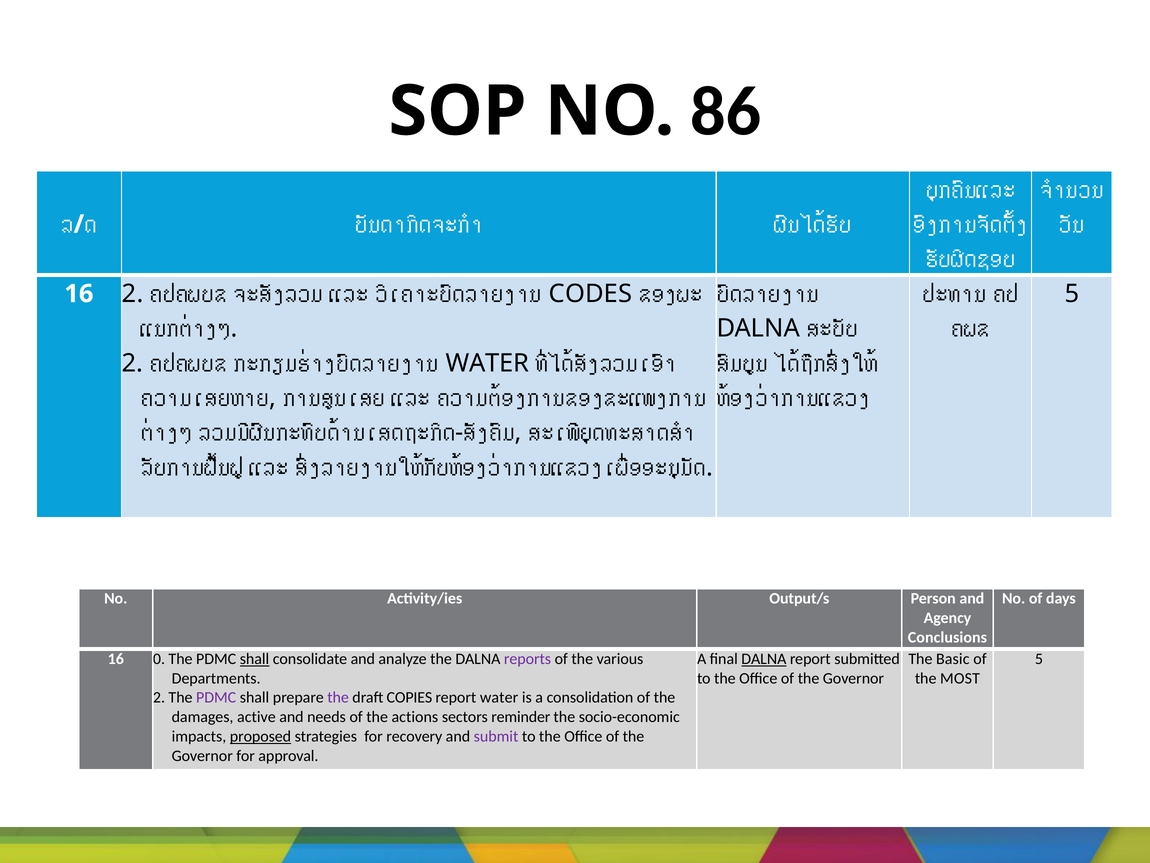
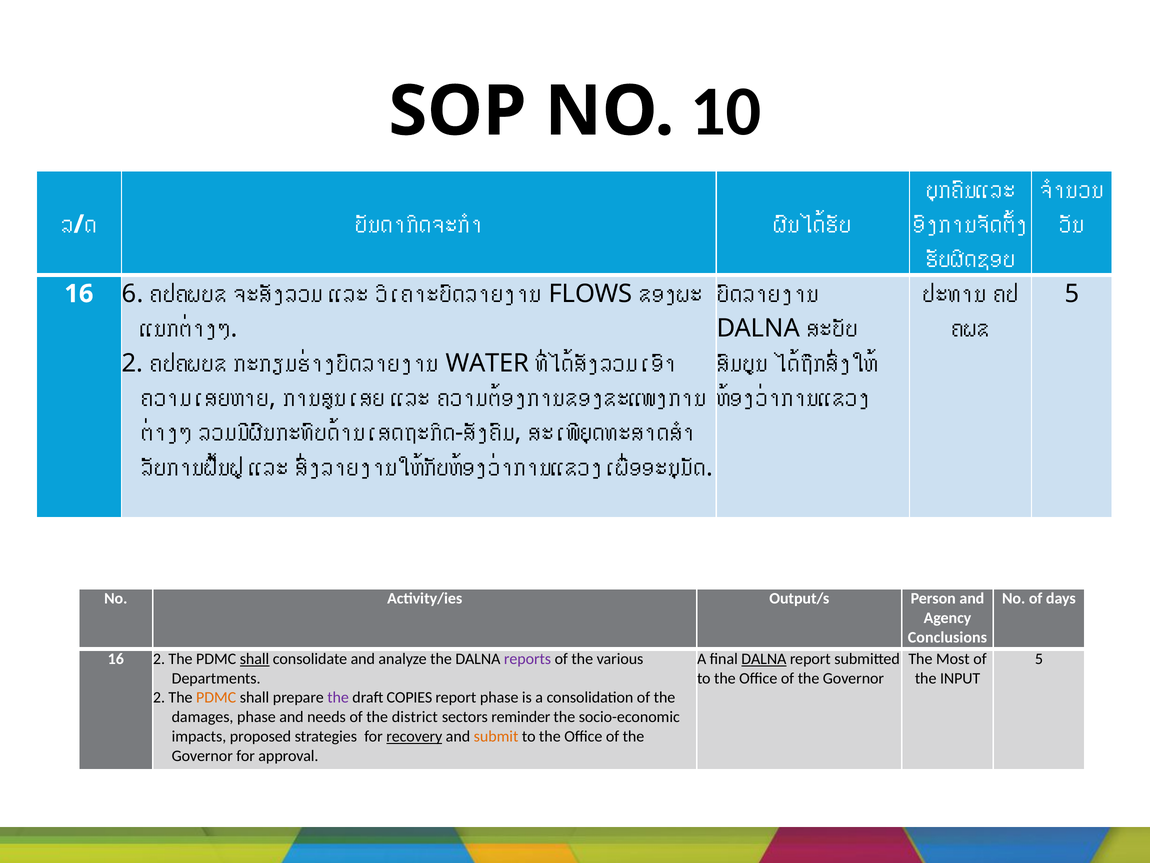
86: 86 -> 10
16 2: 2 -> 6
CODES: CODES -> FLOWS
16 0: 0 -> 2
Basic: Basic -> Most
MOST: MOST -> INPUT
PDMC at (216, 697) colour: purple -> orange
report water: water -> phase
damages active: active -> phase
actions: actions -> district
proposed underline: present -> none
recovery underline: none -> present
submit colour: purple -> orange
